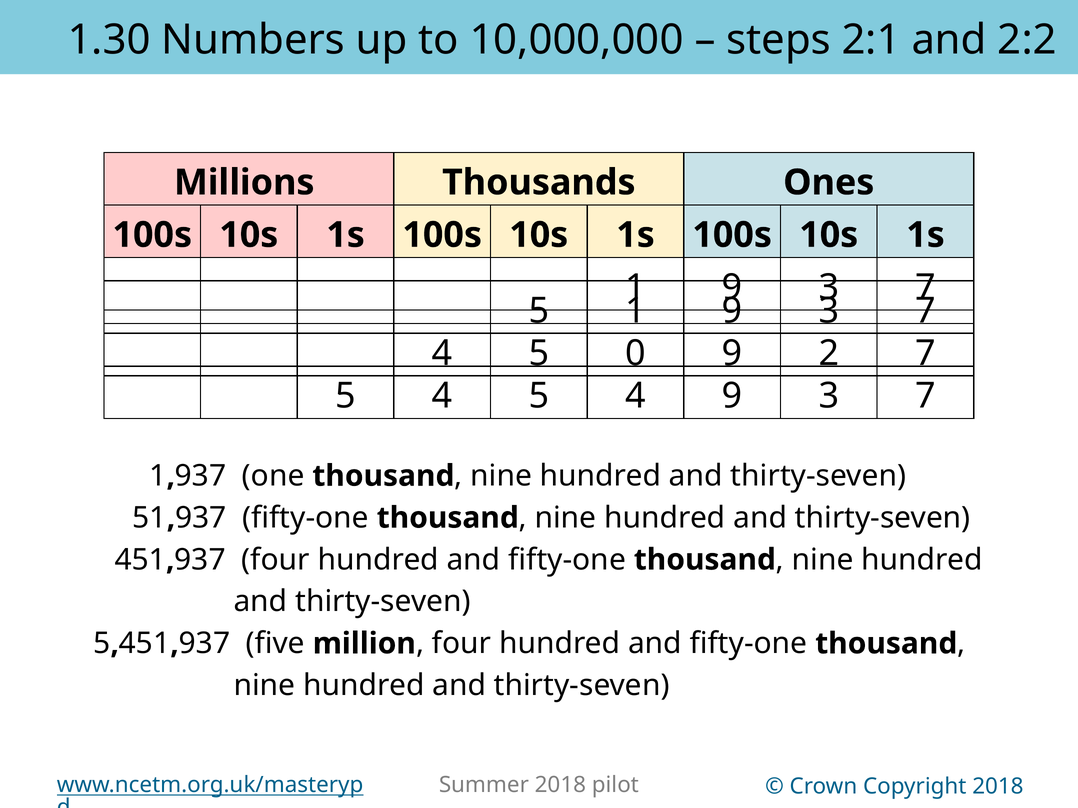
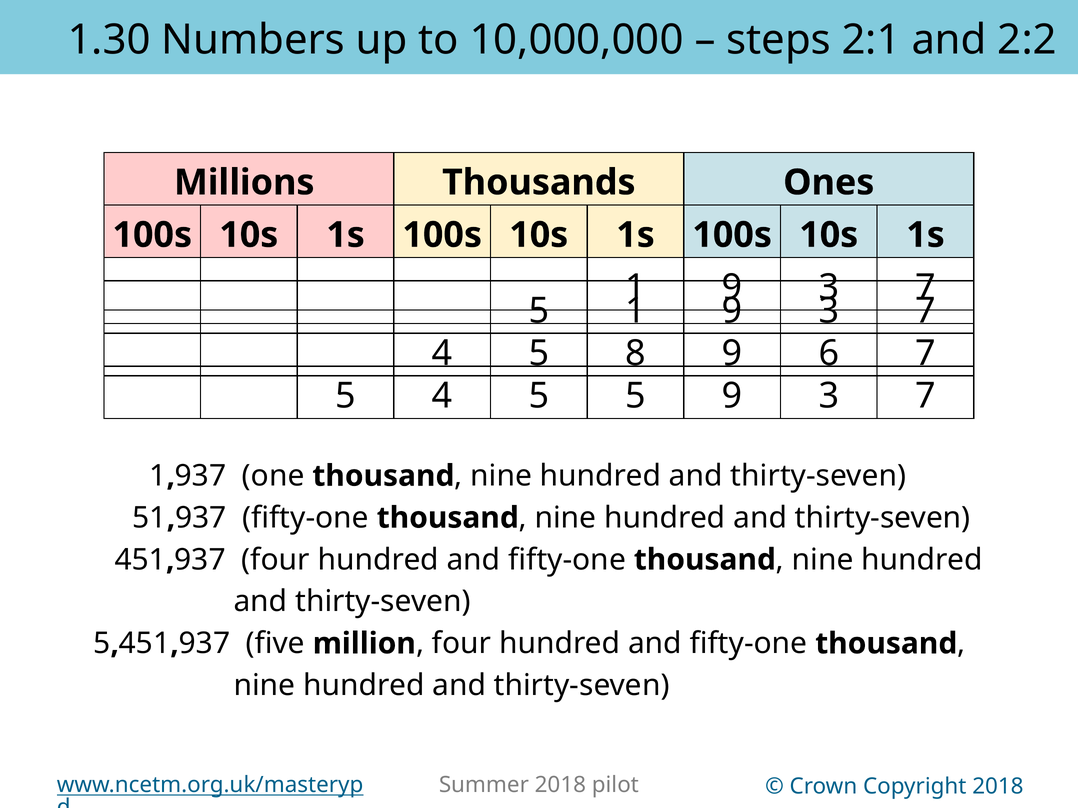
0: 0 -> 8
2: 2 -> 6
4 5 4: 4 -> 5
